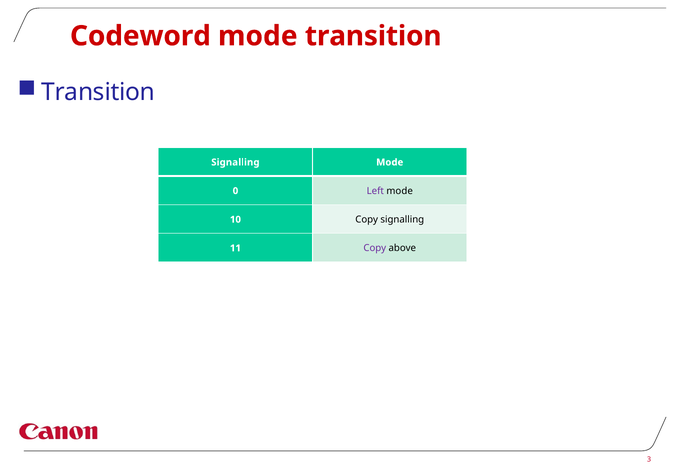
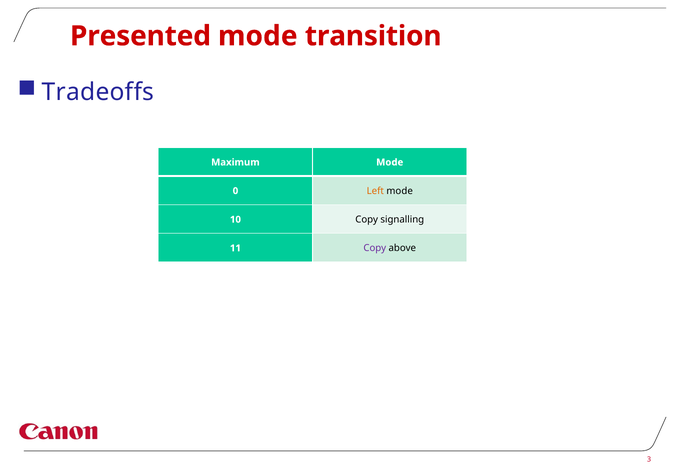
Codeword: Codeword -> Presented
Transition at (98, 92): Transition -> Tradeoffs
Signalling at (235, 162): Signalling -> Maximum
Left colour: purple -> orange
